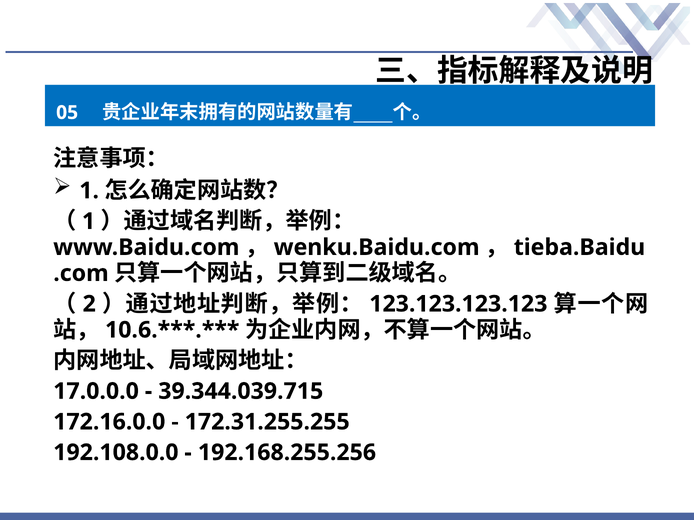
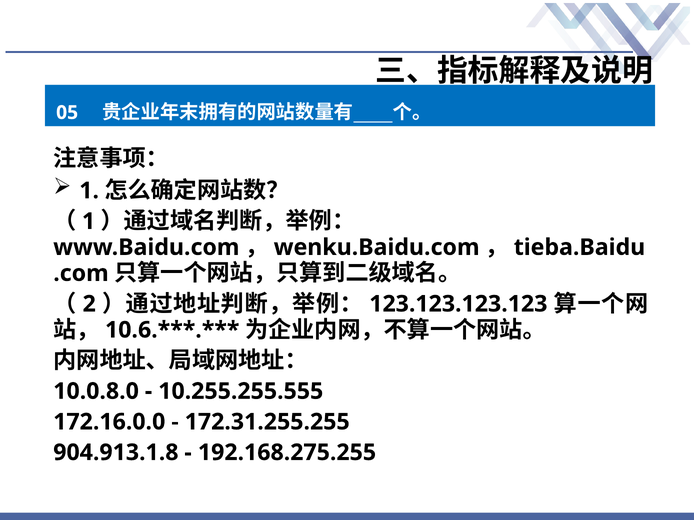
17.0.0.0: 17.0.0.0 -> 10.0.8.0
39.344.039.715: 39.344.039.715 -> 10.255.255.555
192.108.0.0: 192.108.0.0 -> 904.913.1.8
192.168.255.256: 192.168.255.256 -> 192.168.275.255
